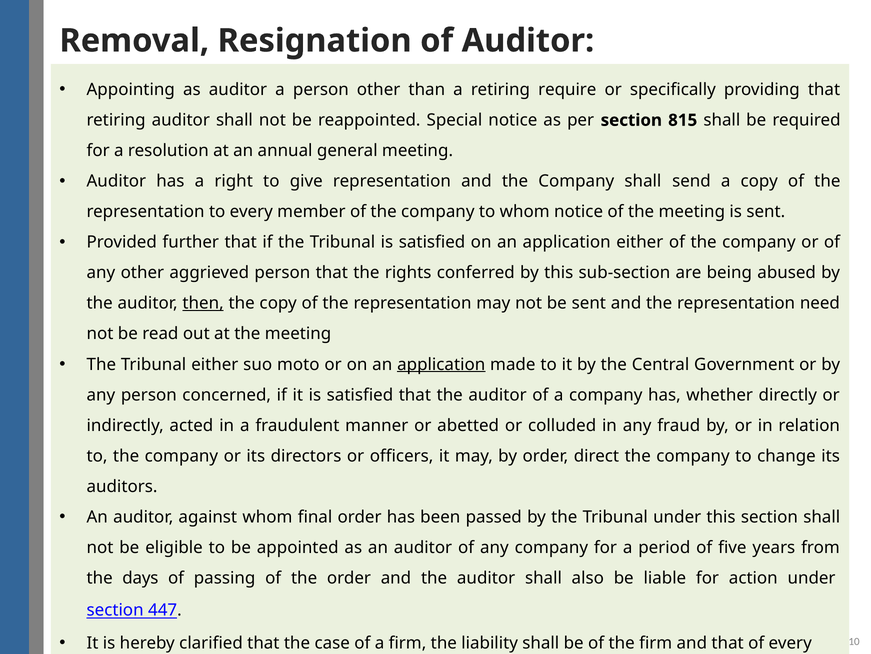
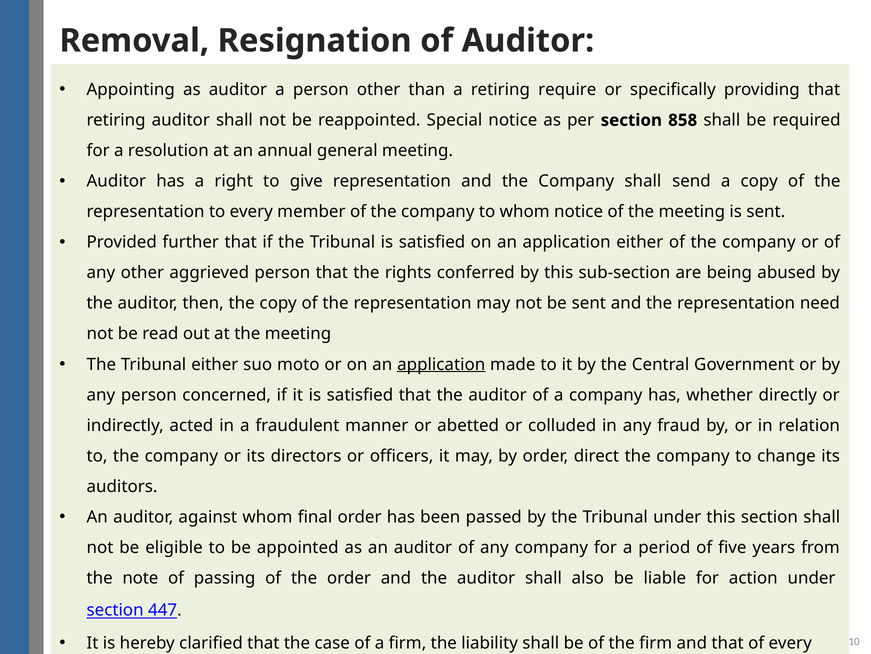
815: 815 -> 858
then underline: present -> none
days: days -> note
